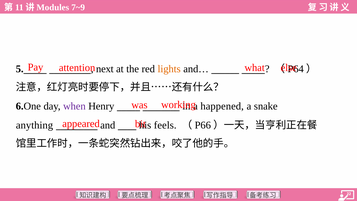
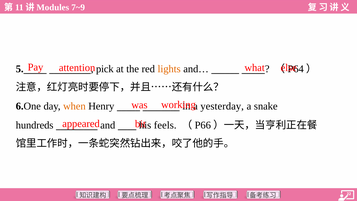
next: next -> pick
when colour: purple -> orange
happened: happened -> yesterday
anything: anything -> hundreds
